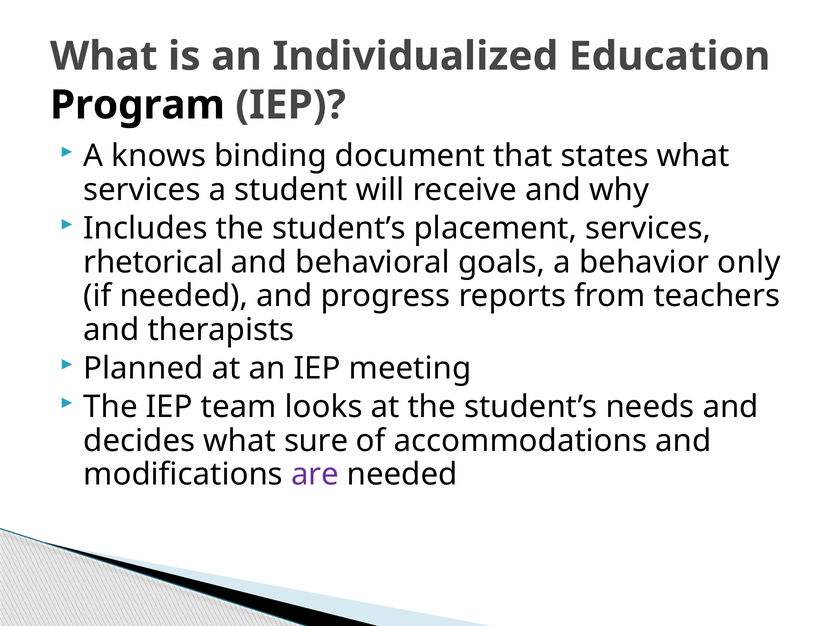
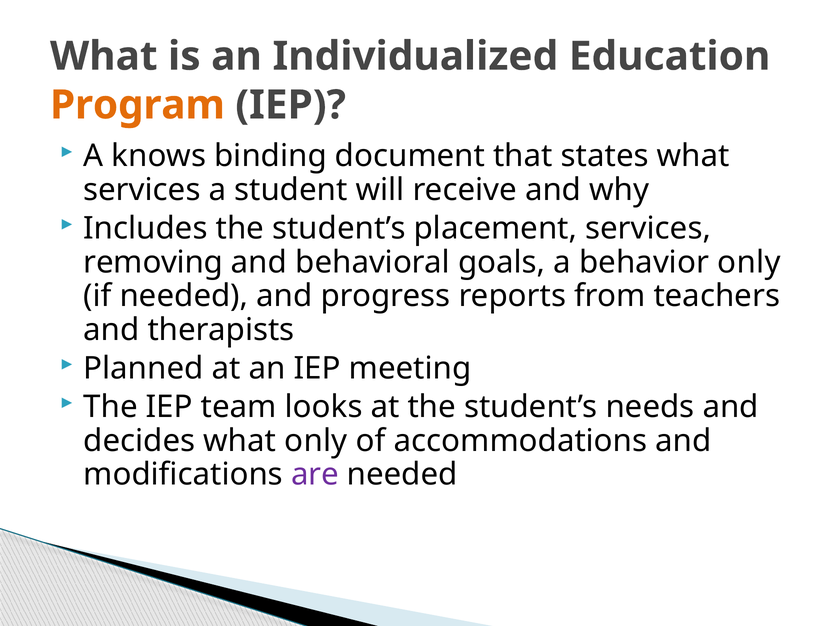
Program colour: black -> orange
rhetorical: rhetorical -> removing
what sure: sure -> only
